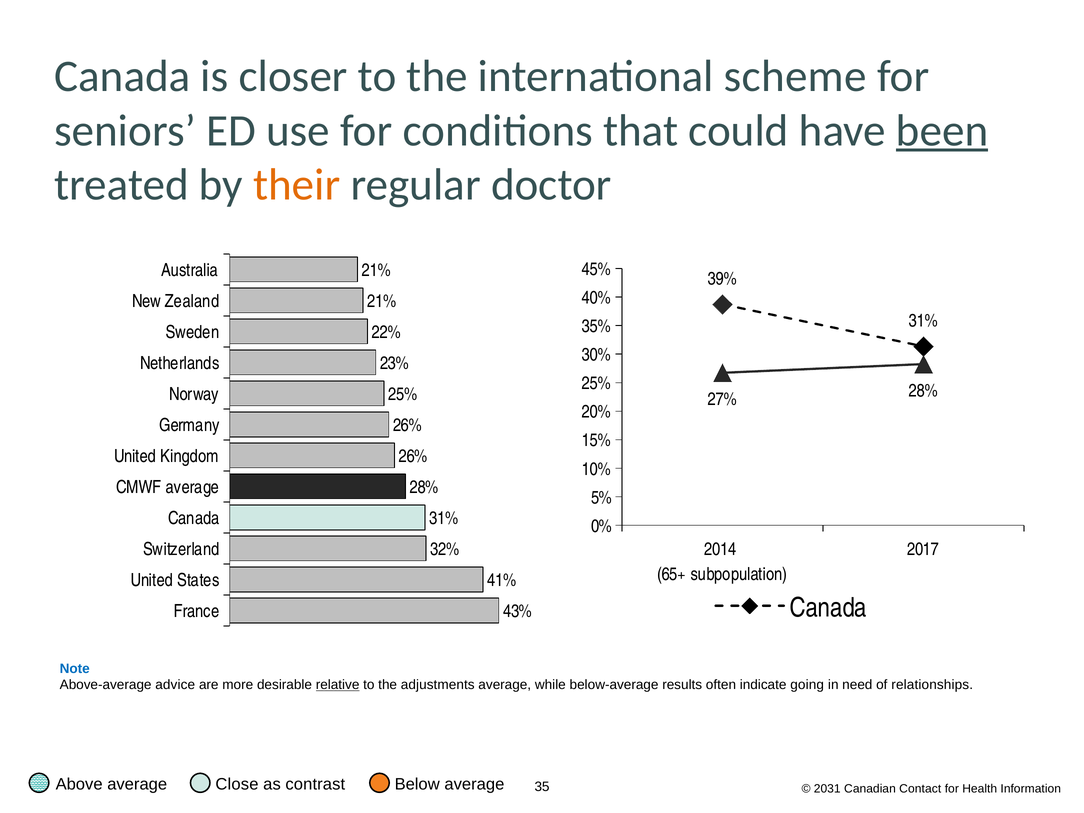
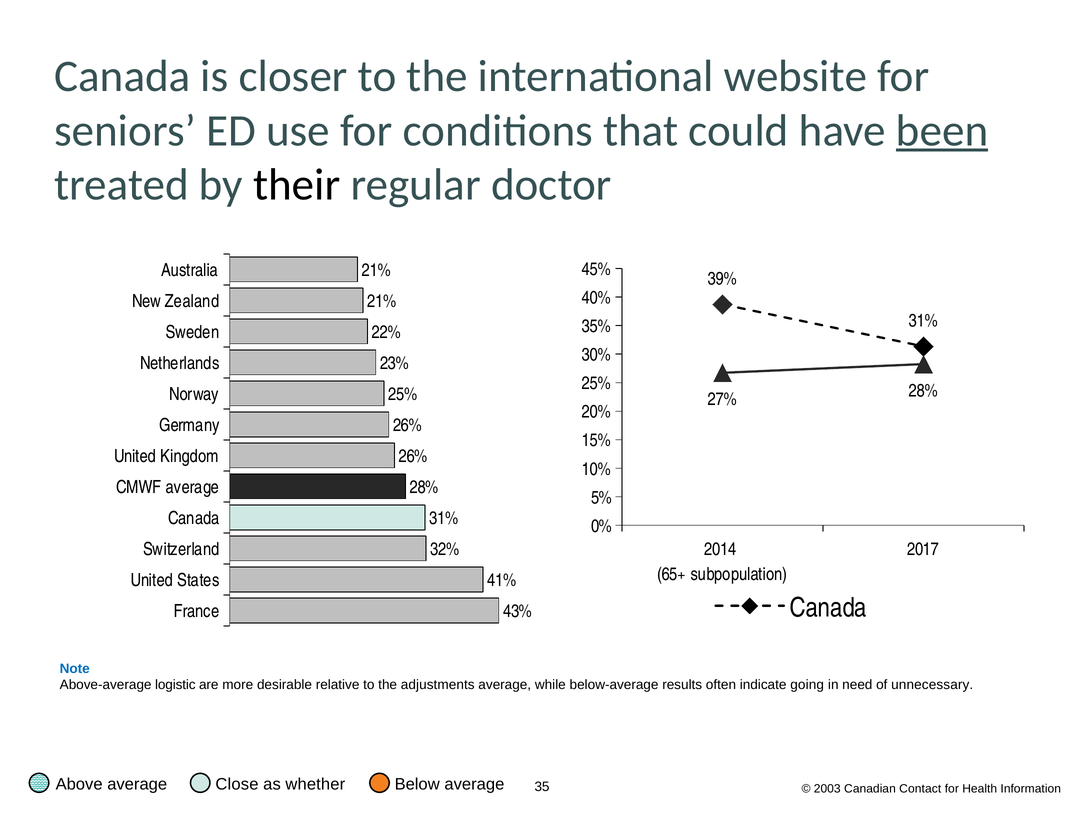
scheme: scheme -> website
their colour: orange -> black
advice: advice -> logistic
relative underline: present -> none
relationships: relationships -> unnecessary
contrast: contrast -> whether
2031: 2031 -> 2003
